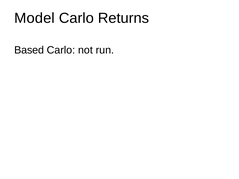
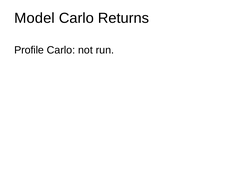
Based: Based -> Profile
